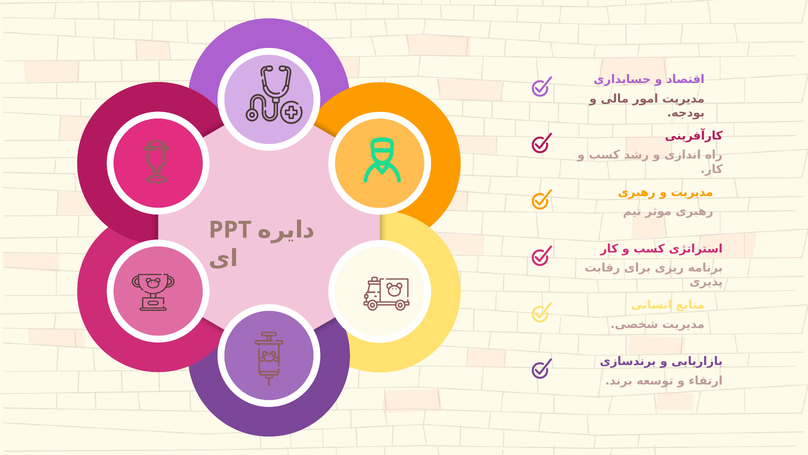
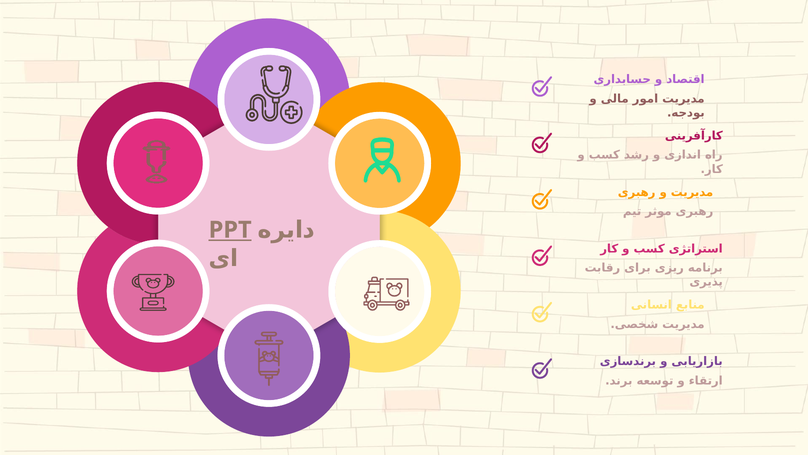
PPT underline: none -> present
